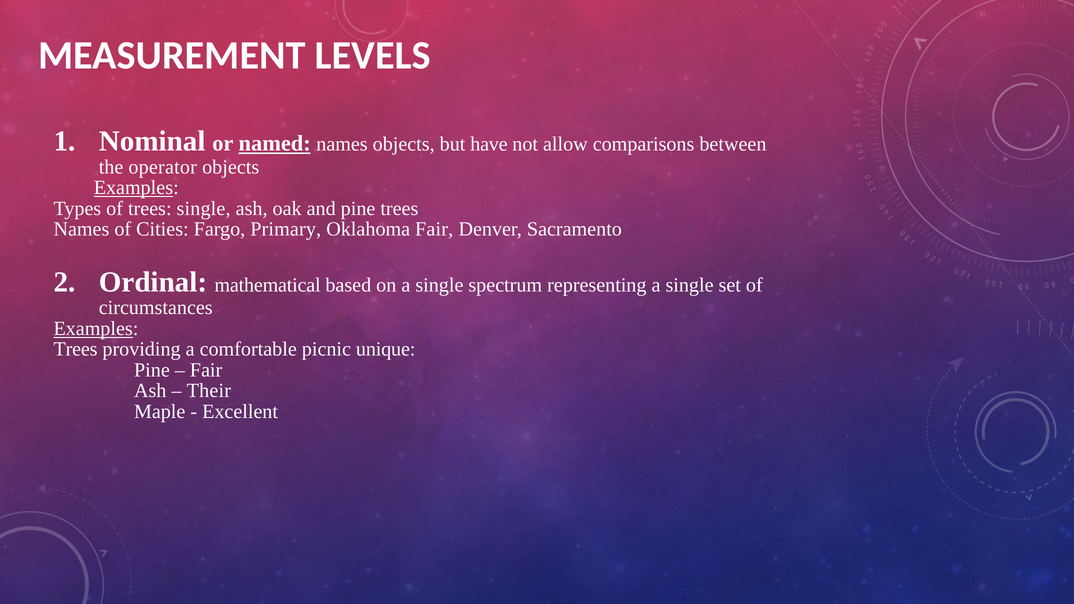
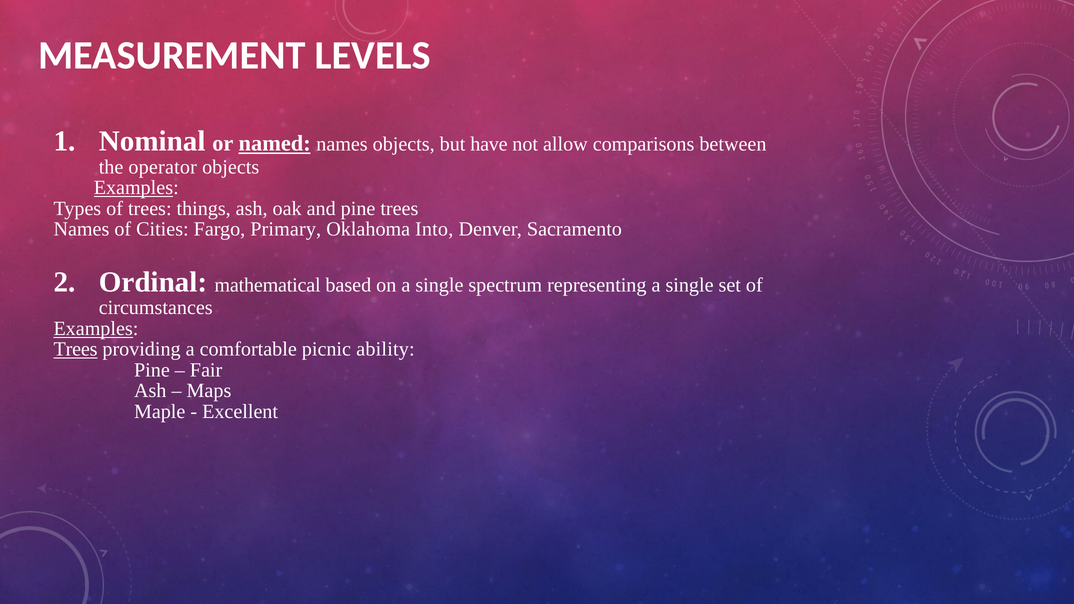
trees single: single -> things
Oklahoma Fair: Fair -> Into
Trees at (76, 349) underline: none -> present
unique: unique -> ability
Their: Their -> Maps
